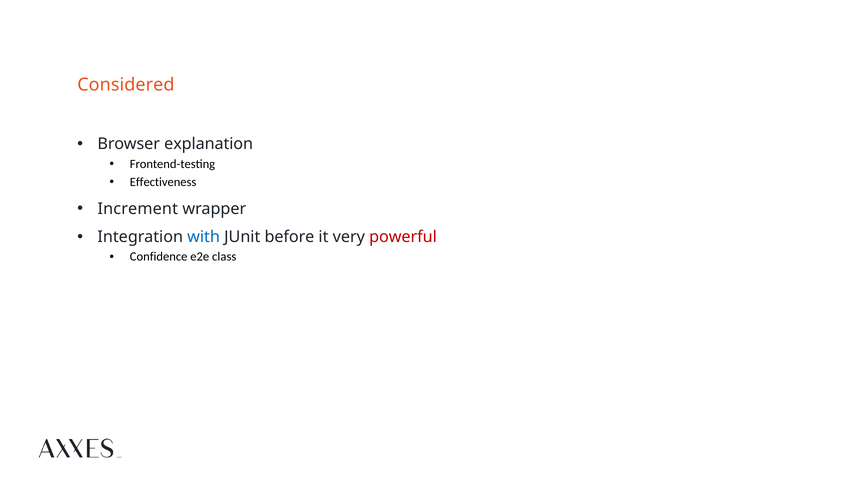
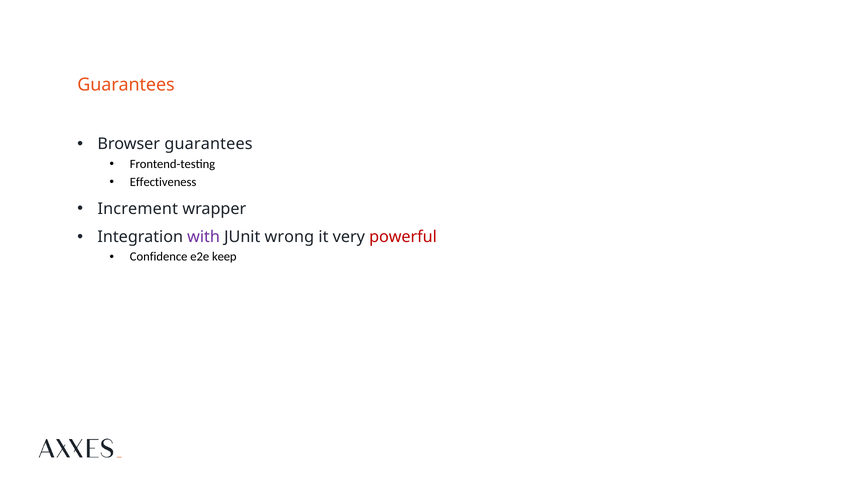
Considered at (126, 85): Considered -> Guarantees
Browser explanation: explanation -> guarantees
with colour: blue -> purple
before: before -> wrong
class: class -> keep
